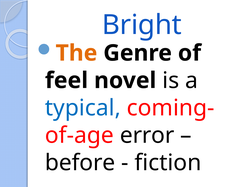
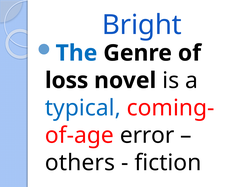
The colour: orange -> blue
feel: feel -> loss
before: before -> others
